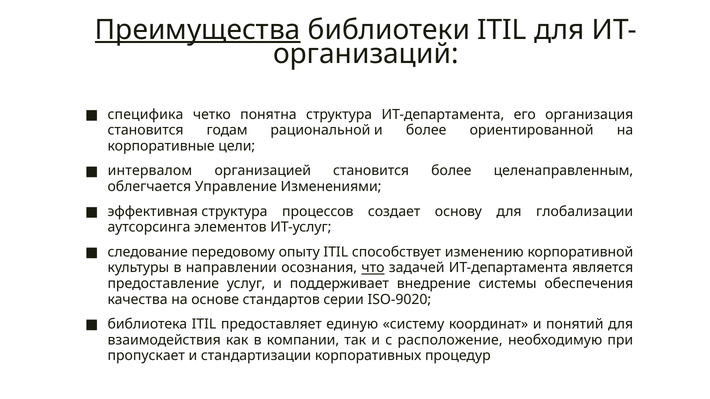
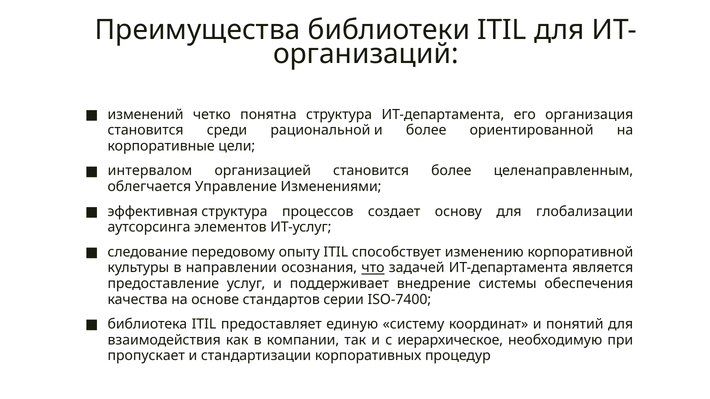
Преимущества underline: present -> none
специфика: специфика -> изменений
годам: годам -> среди
ISO-9020: ISO-9020 -> ISO-7400
расположение: расположение -> иерархическое
